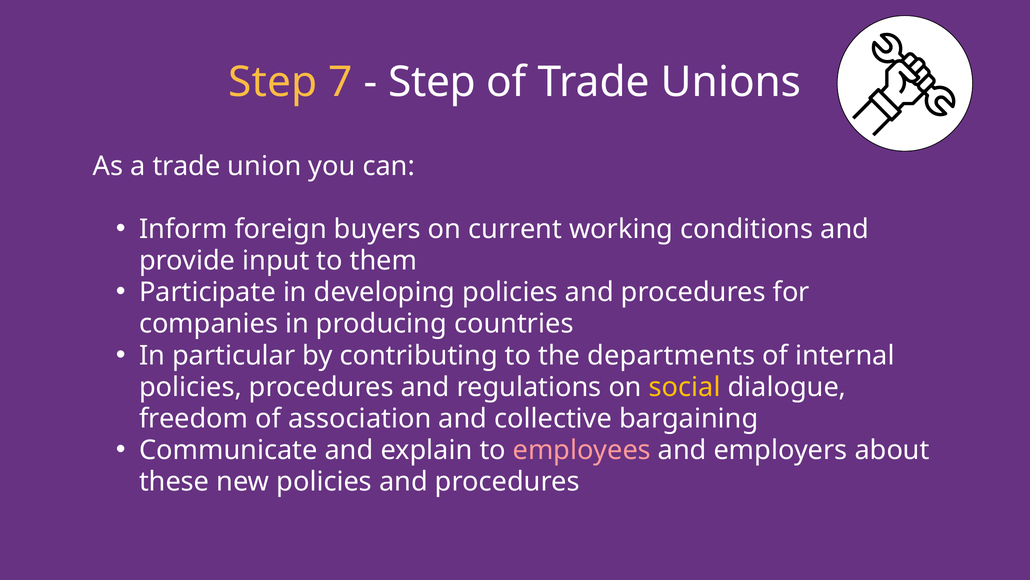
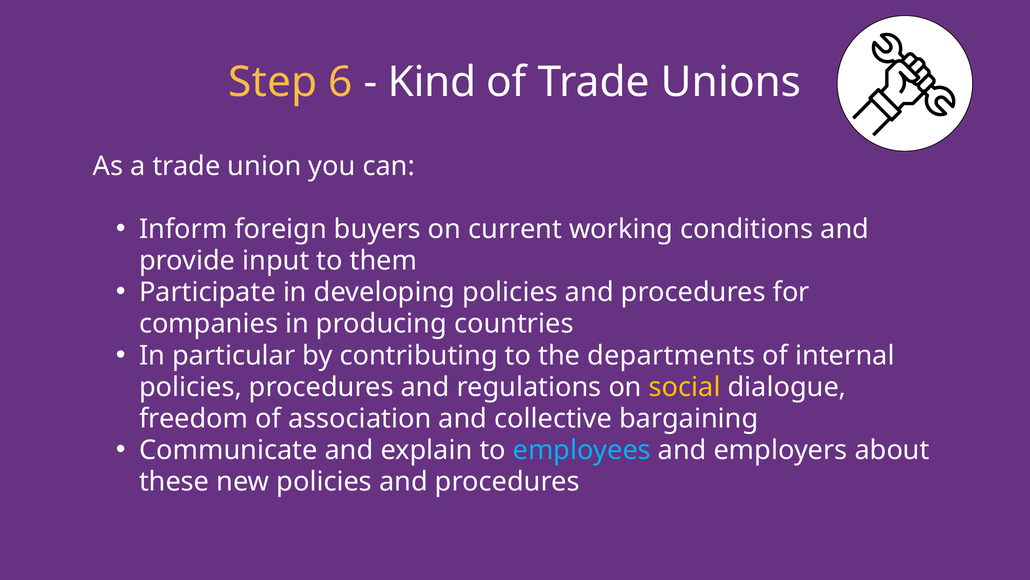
7: 7 -> 6
Step at (432, 82): Step -> Kind
employees colour: pink -> light blue
